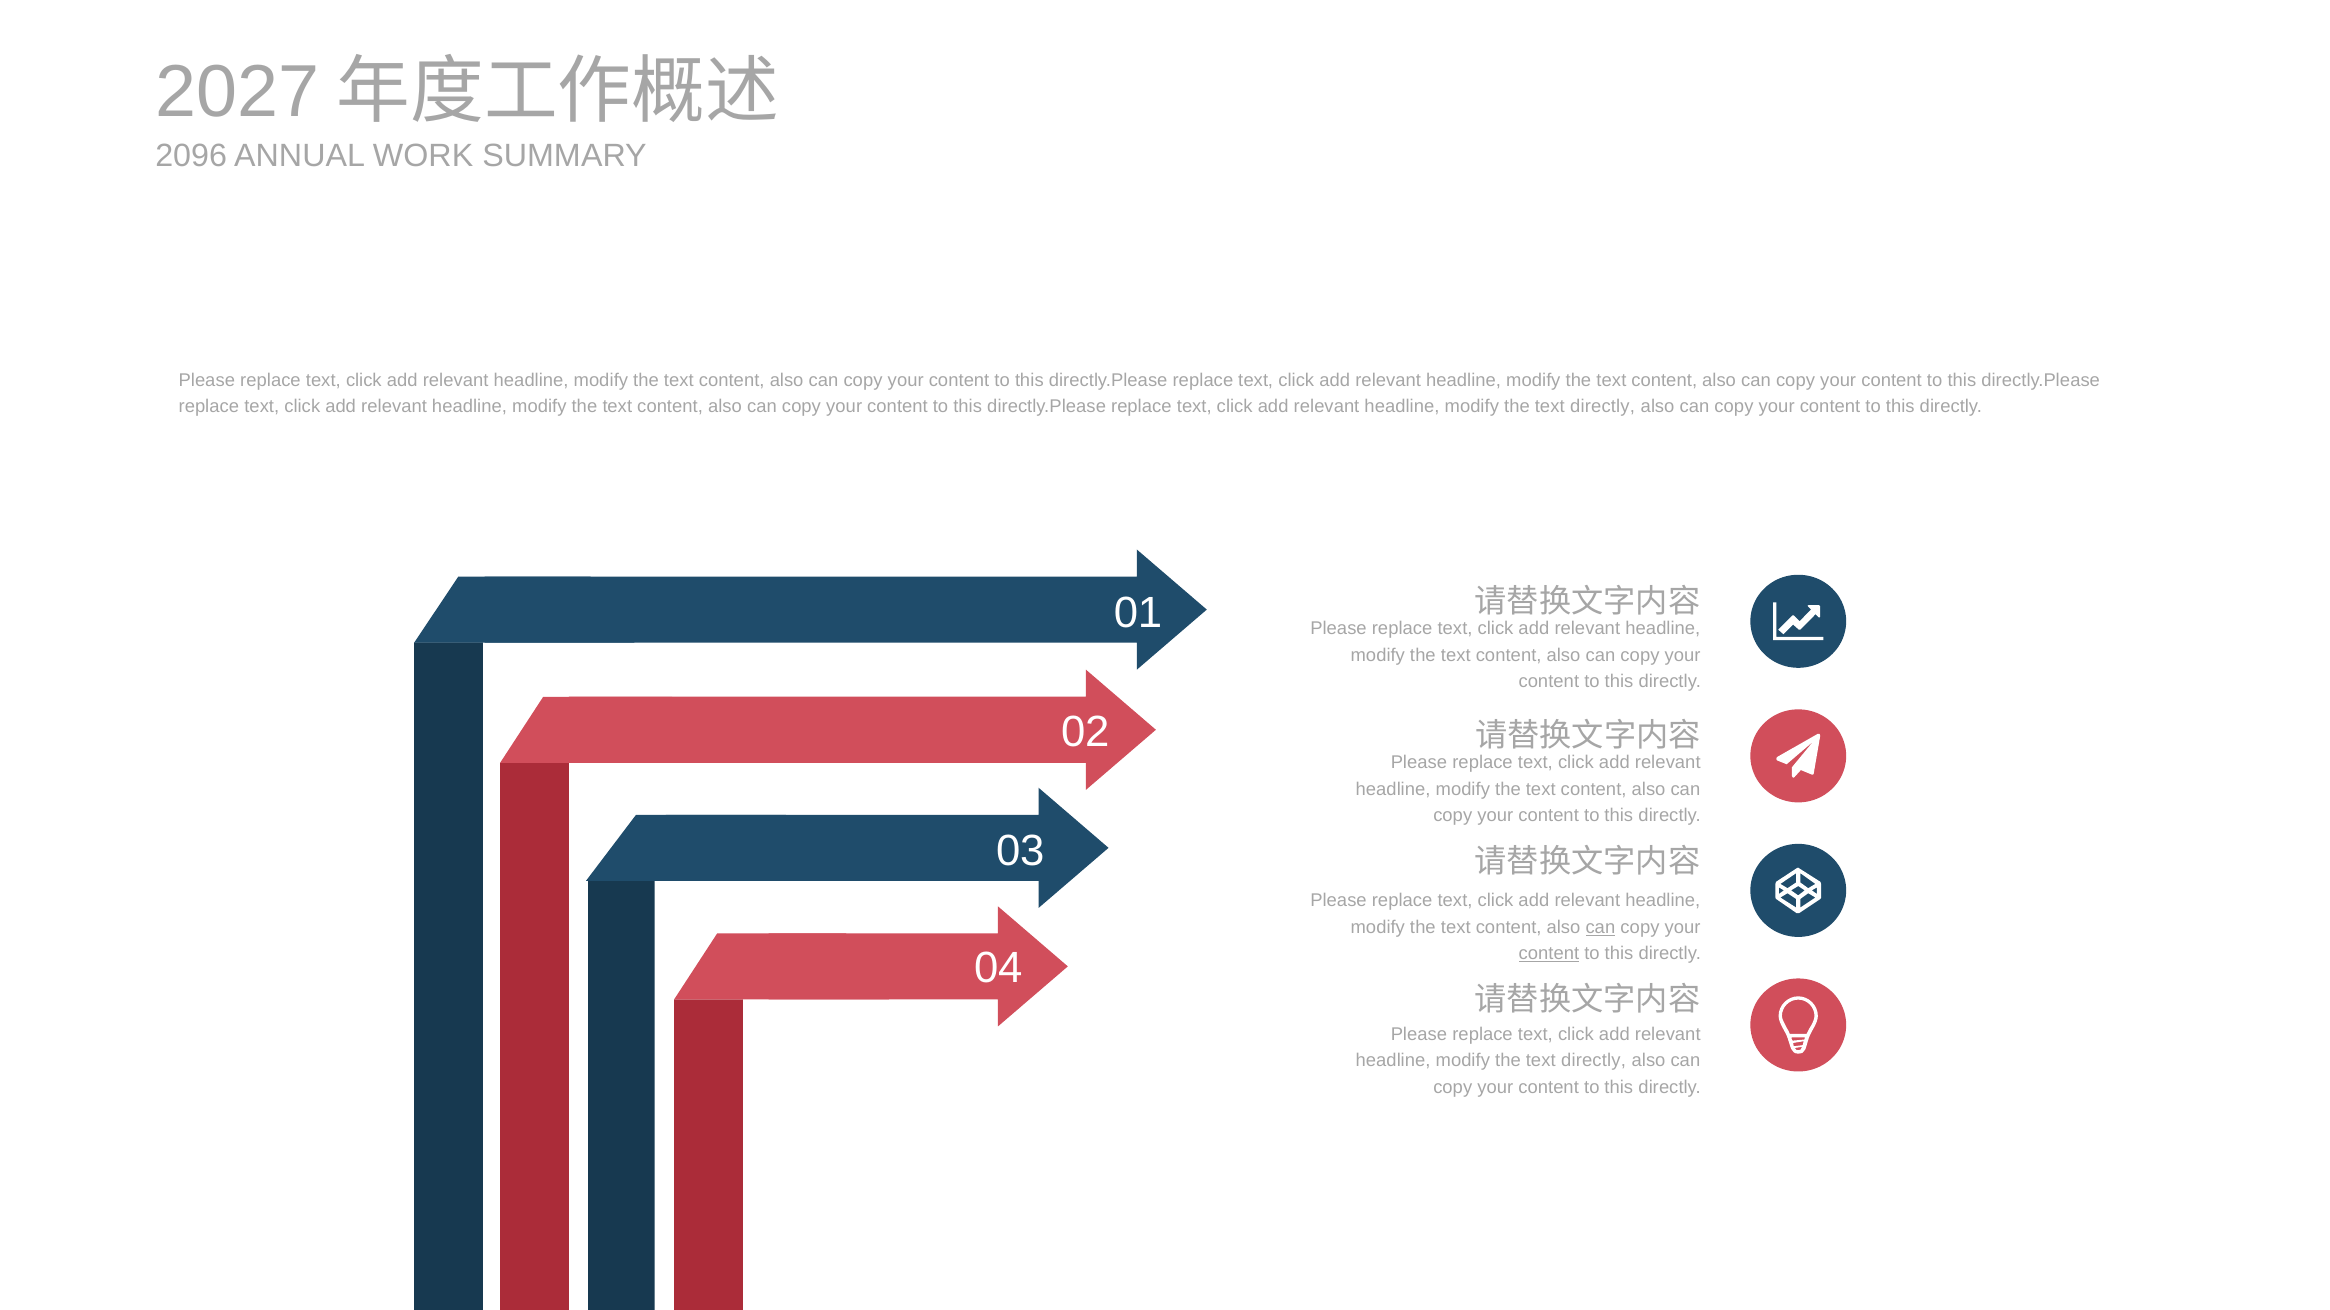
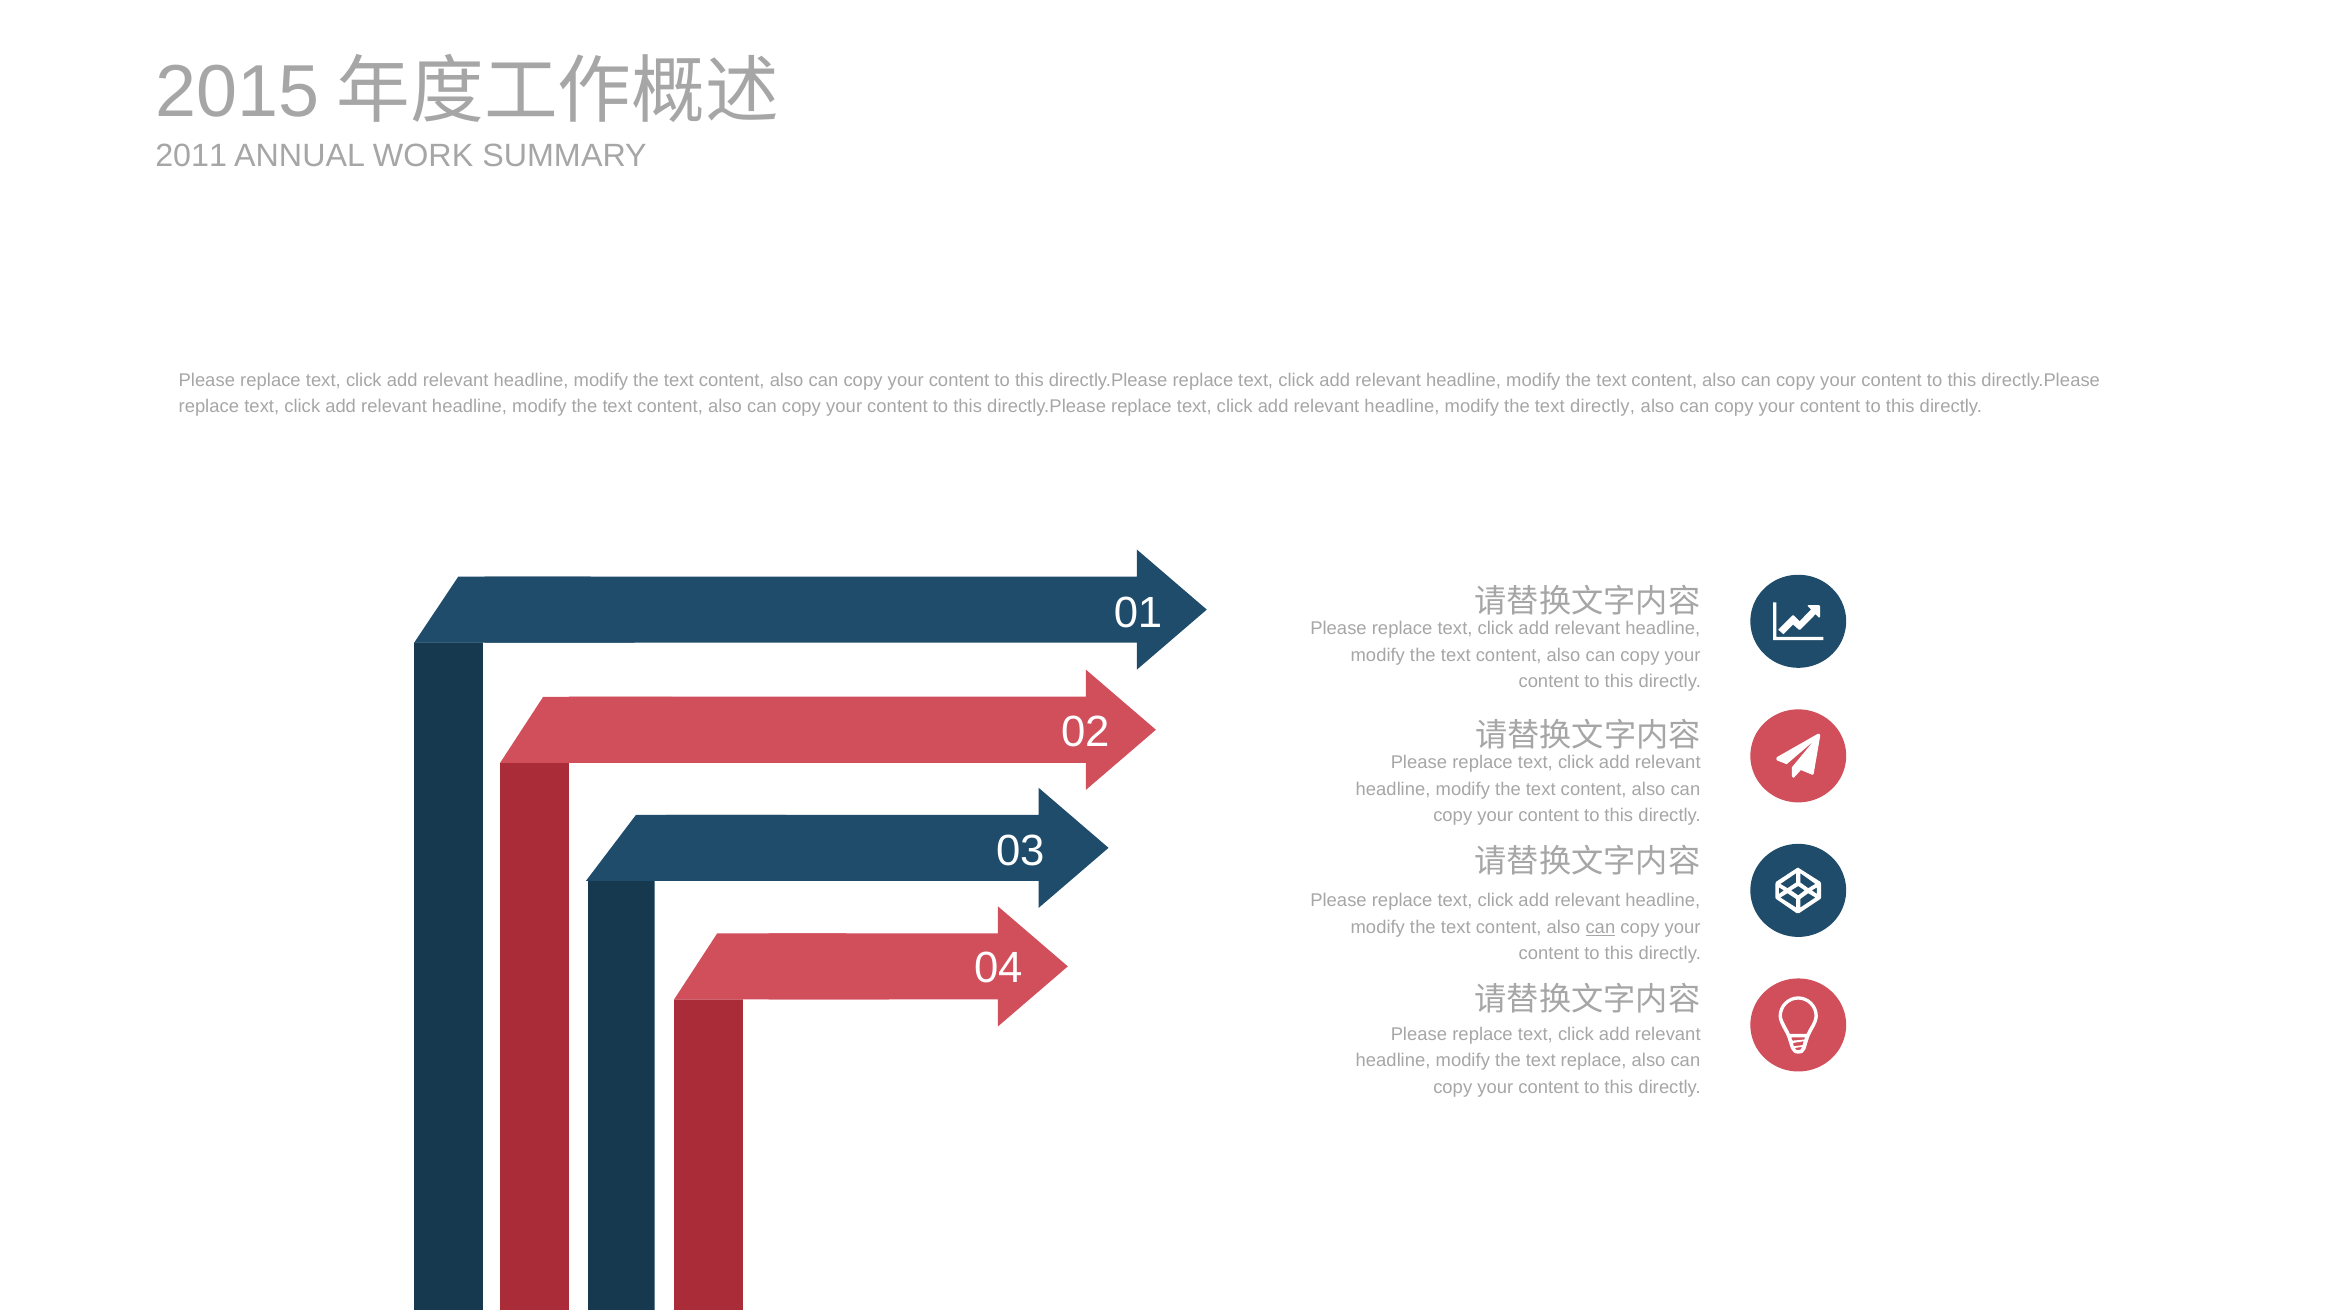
2027: 2027 -> 2015
2096: 2096 -> 2011
content at (1549, 954) underline: present -> none
directly at (1593, 1061): directly -> replace
